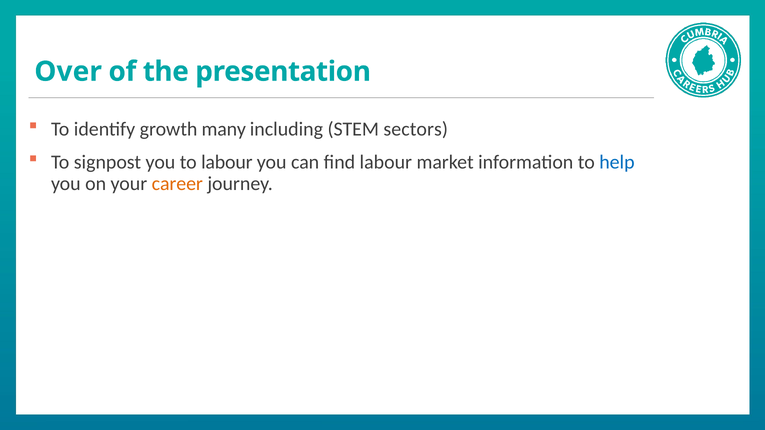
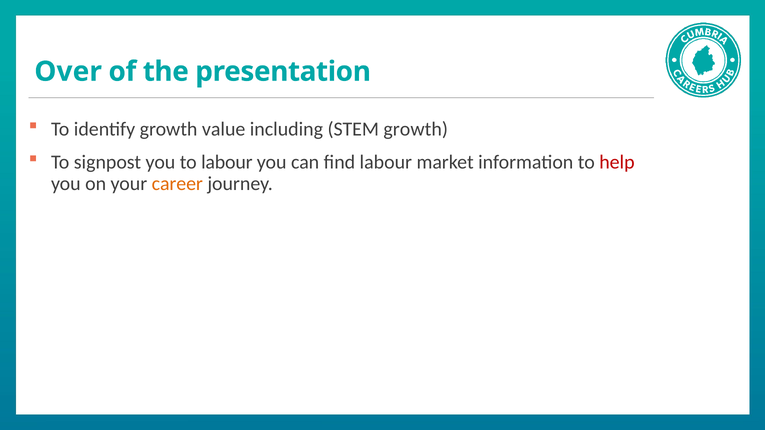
many: many -> value
STEM sectors: sectors -> growth
help colour: blue -> red
